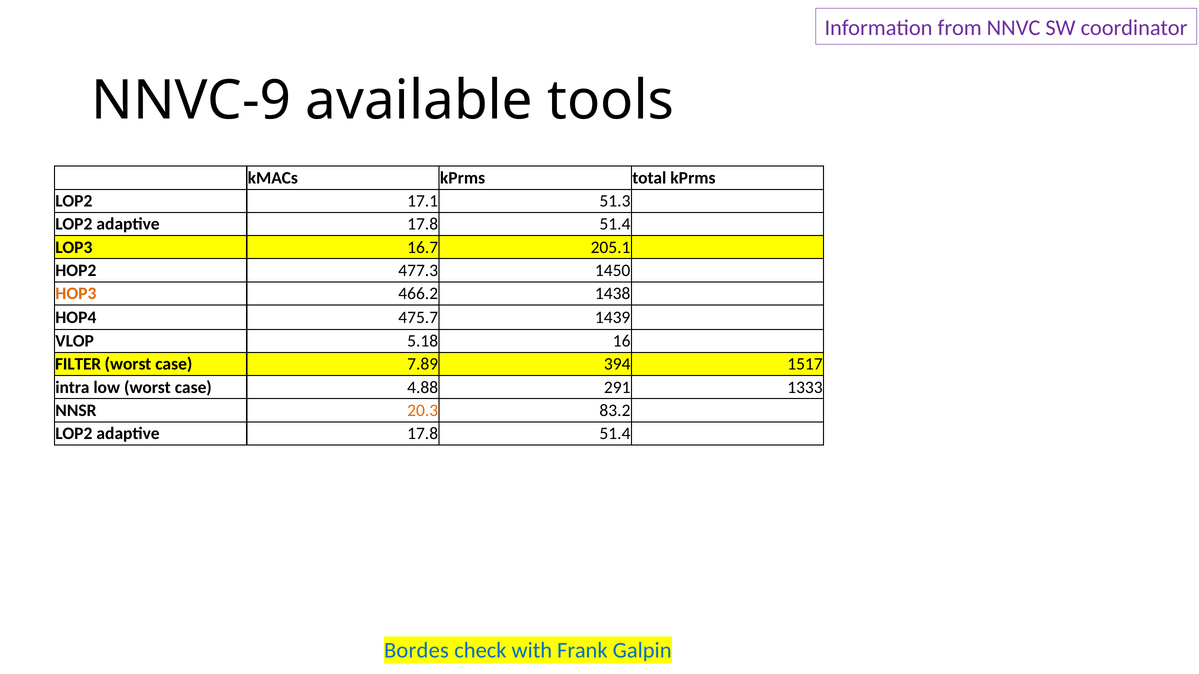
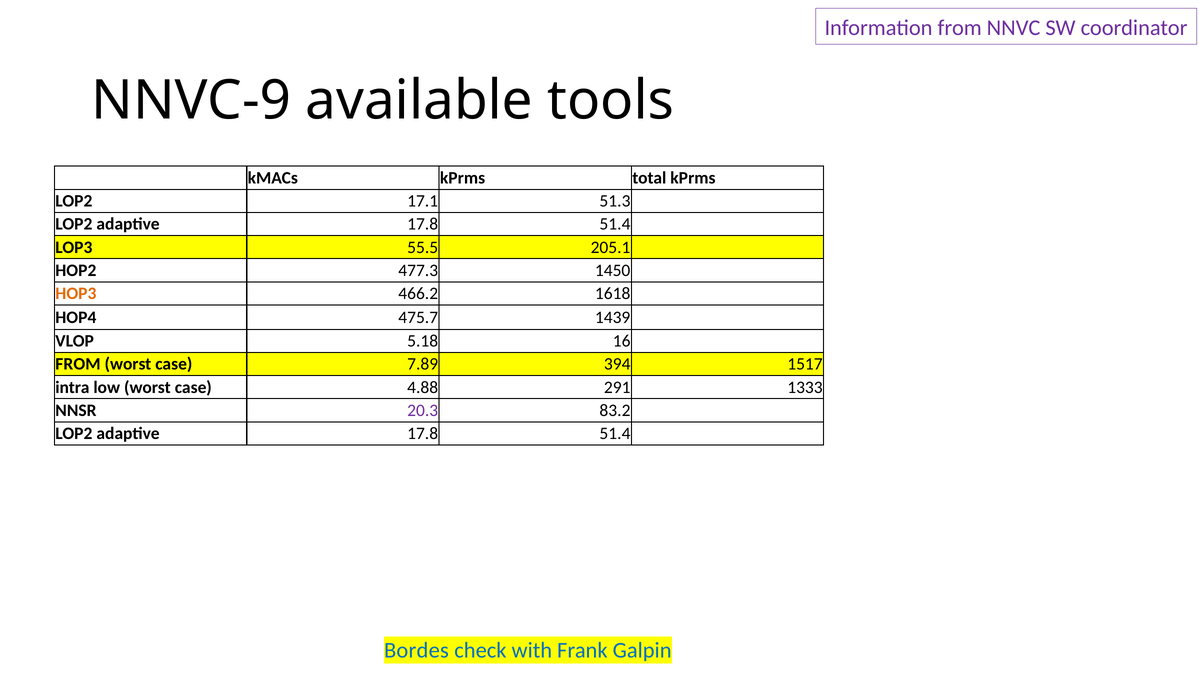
16.7: 16.7 -> 55.5
1438: 1438 -> 1618
FILTER at (78, 364): FILTER -> FROM
20.3 colour: orange -> purple
